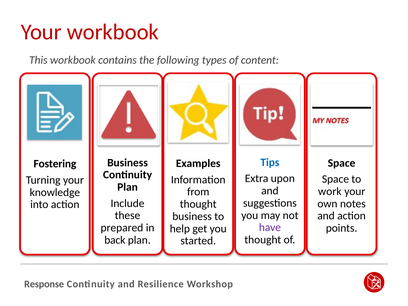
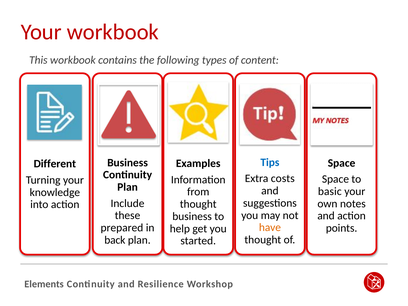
Fostering: Fostering -> Different
upon: upon -> costs
work: work -> basic
have colour: purple -> orange
Response: Response -> Elements
